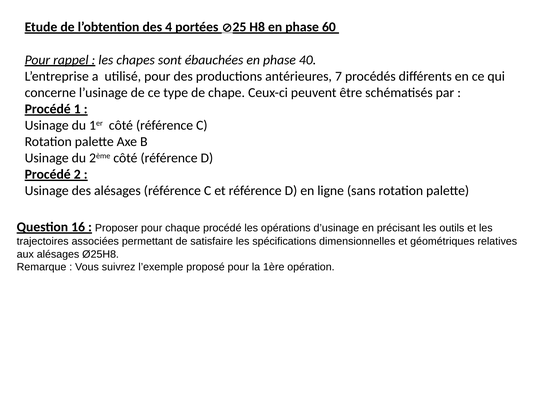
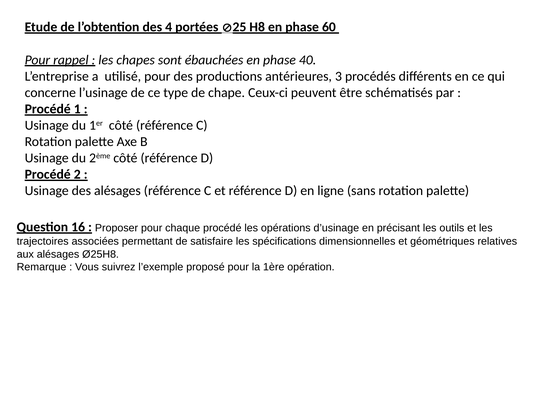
7: 7 -> 3
